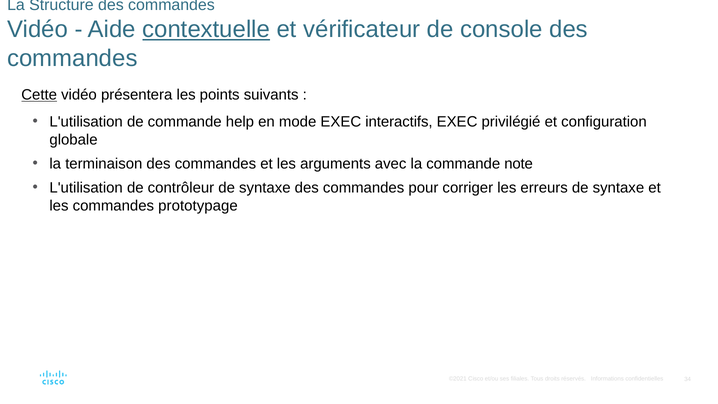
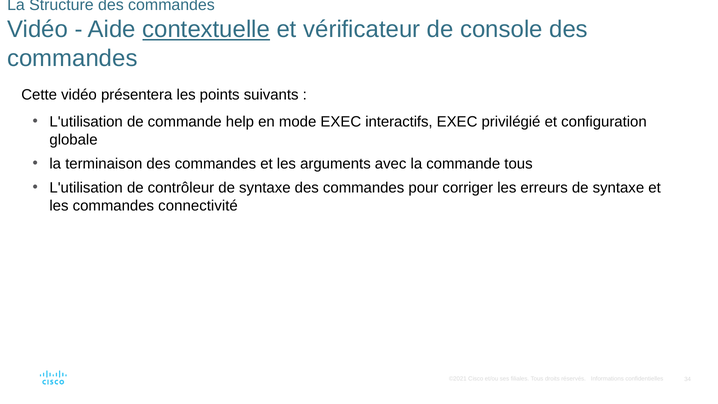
Cette underline: present -> none
commande note: note -> tous
prototypage: prototypage -> connectivité
